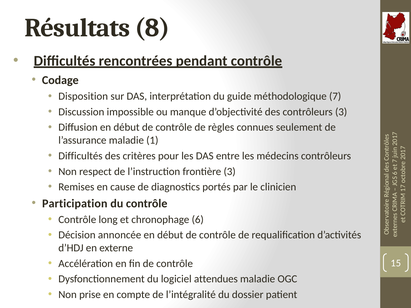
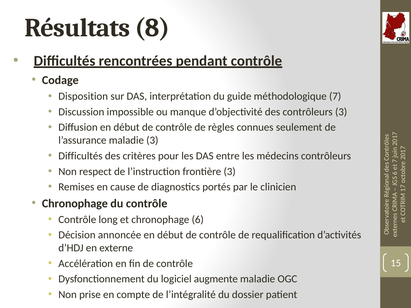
maladie 1: 1 -> 3
Participation at (75, 204): Participation -> Chronophage
attendues: attendues -> augmente
